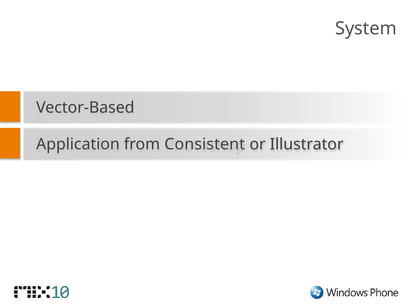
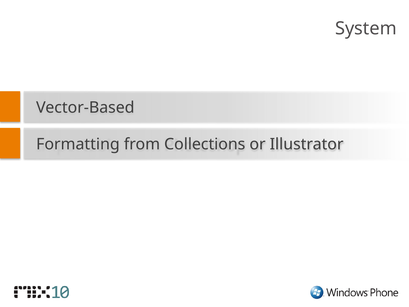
Application: Application -> Formatting
Consistent: Consistent -> Collections
